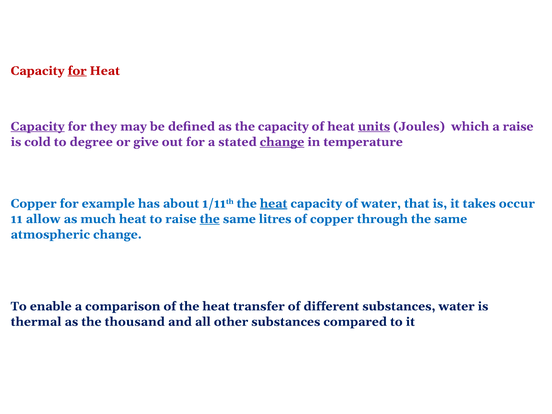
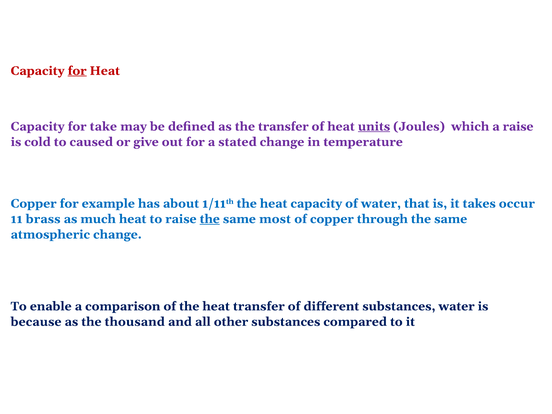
Capacity at (38, 126) underline: present -> none
they: they -> take
the capacity: capacity -> transfer
degree: degree -> caused
change at (282, 142) underline: present -> none
heat at (274, 204) underline: present -> none
allow: allow -> brass
litres: litres -> most
thermal: thermal -> because
